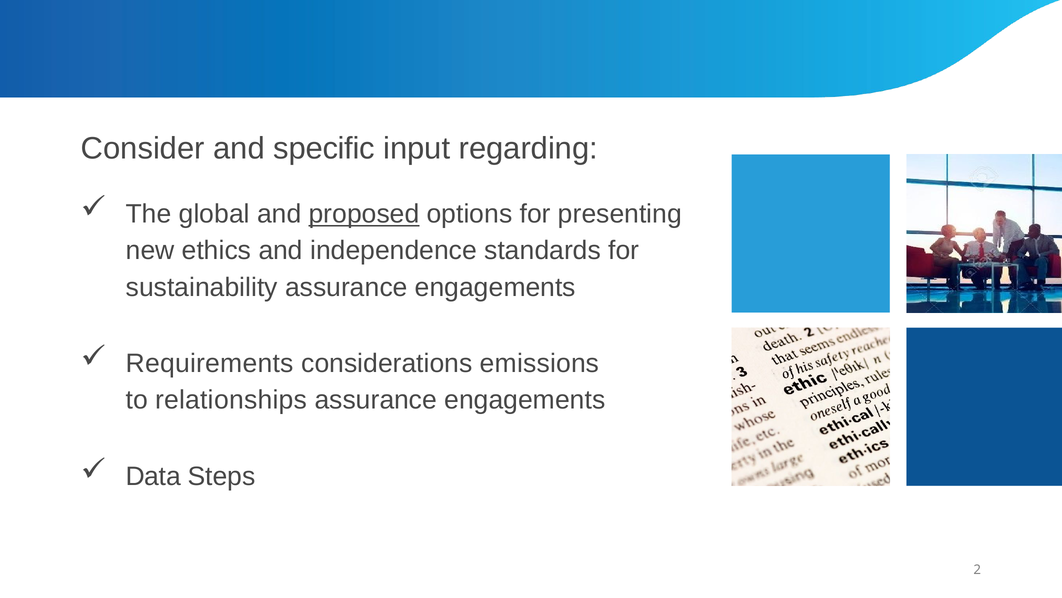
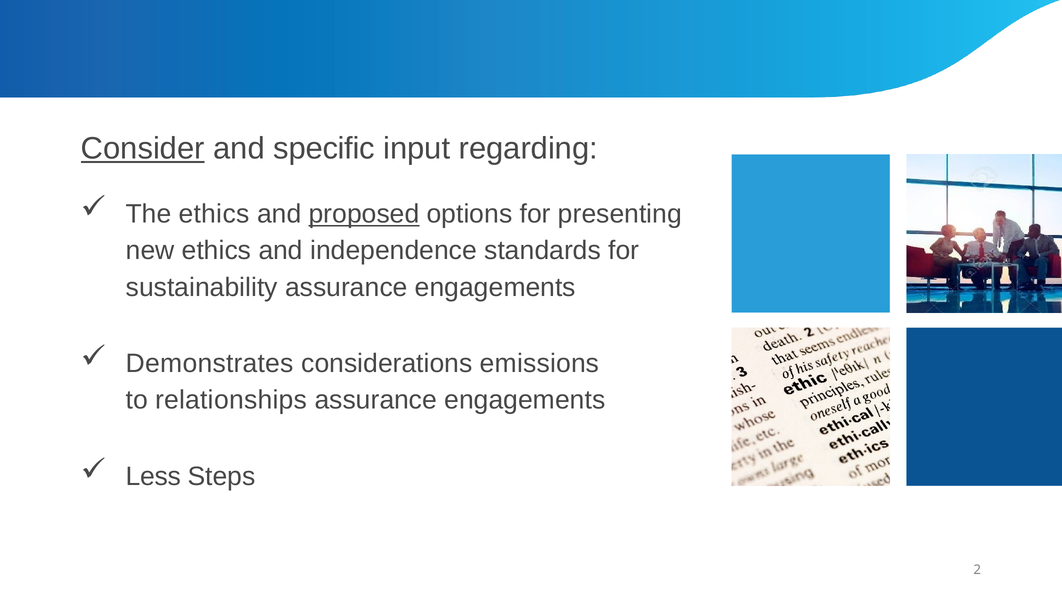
Consider underline: none -> present
The global: global -> ethics
Requirements: Requirements -> Demonstrates
Data: Data -> Less
